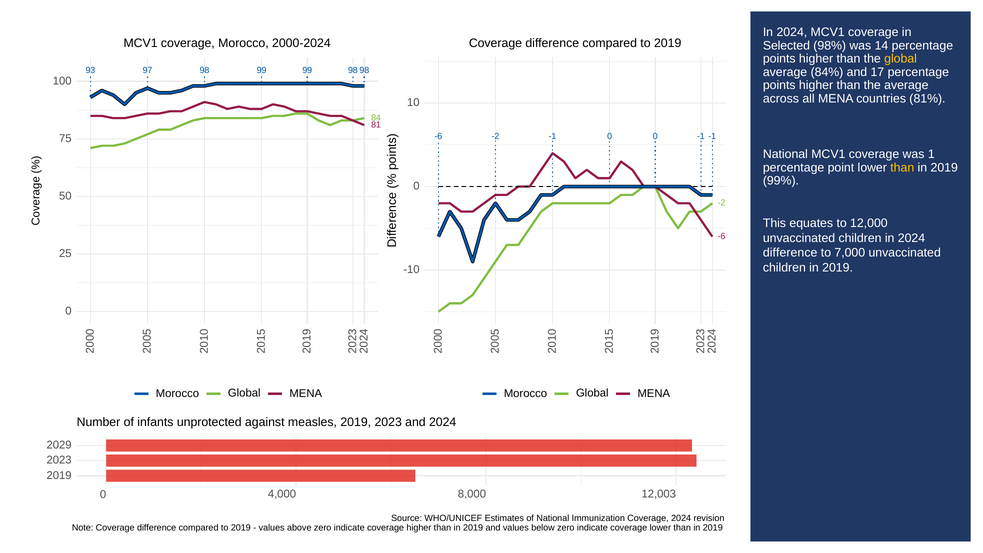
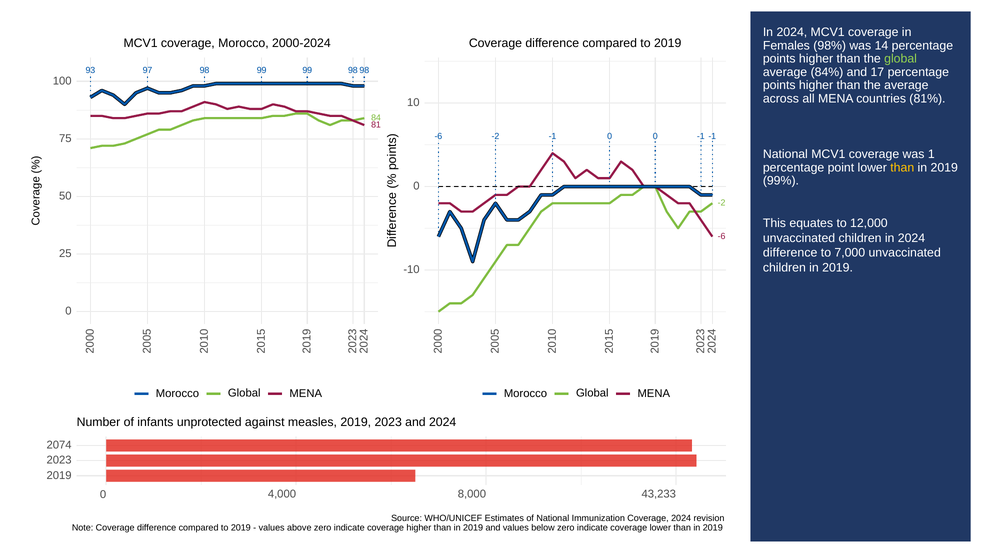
Selected: Selected -> Females
global at (901, 59) colour: yellow -> light green
2029: 2029 -> 2074
12,003: 12,003 -> 43,233
